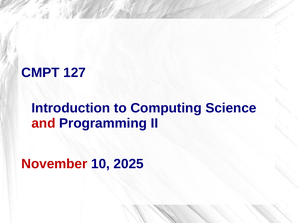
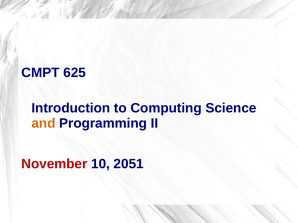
127: 127 -> 625
and colour: red -> orange
2025: 2025 -> 2051
